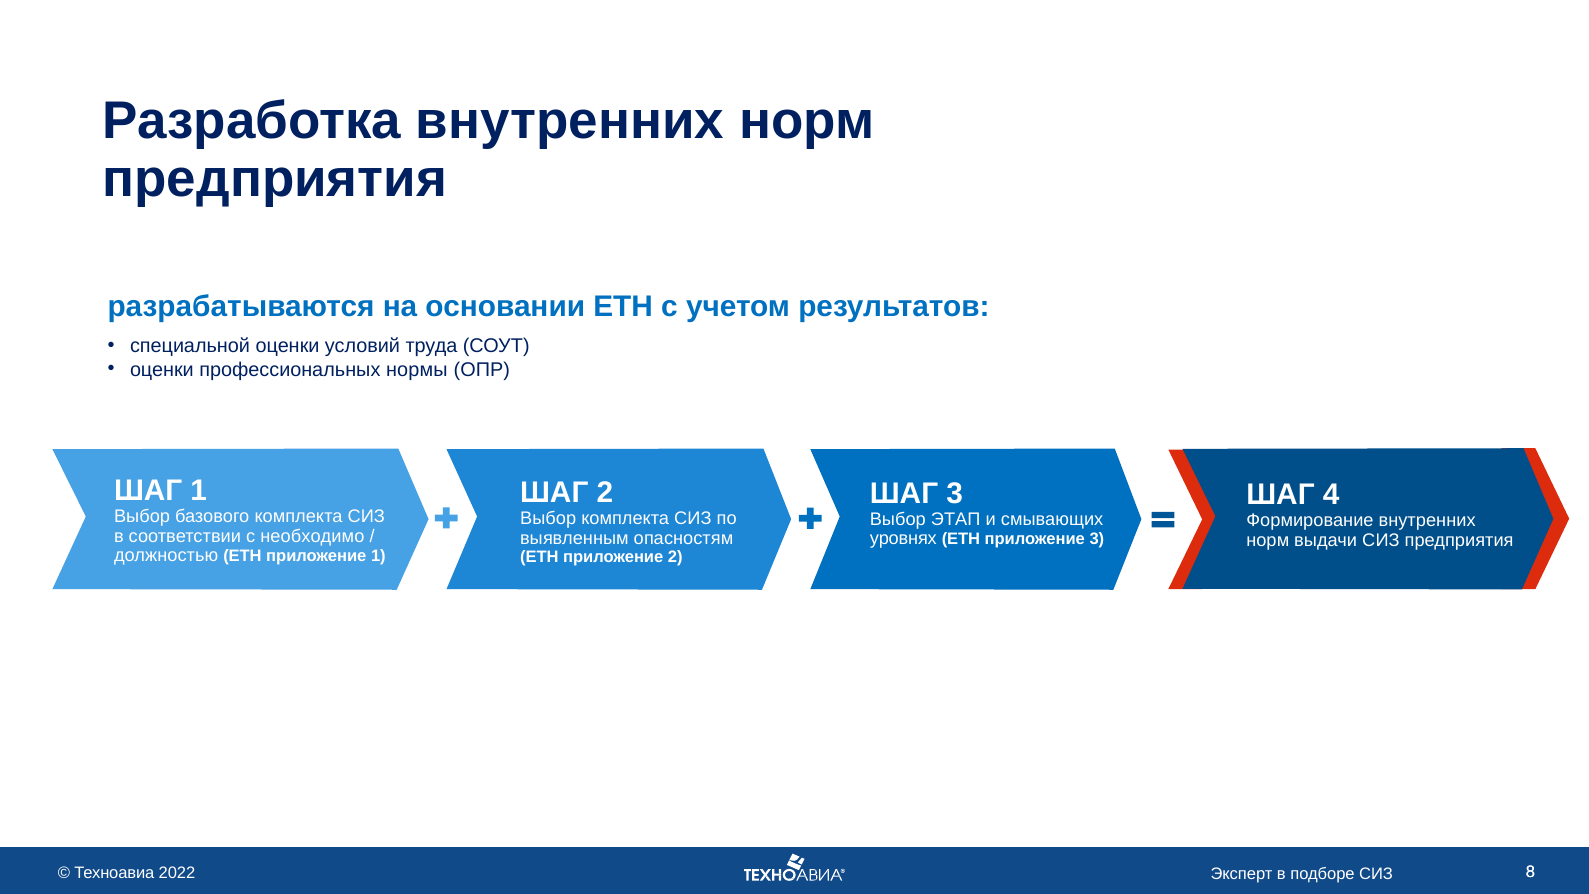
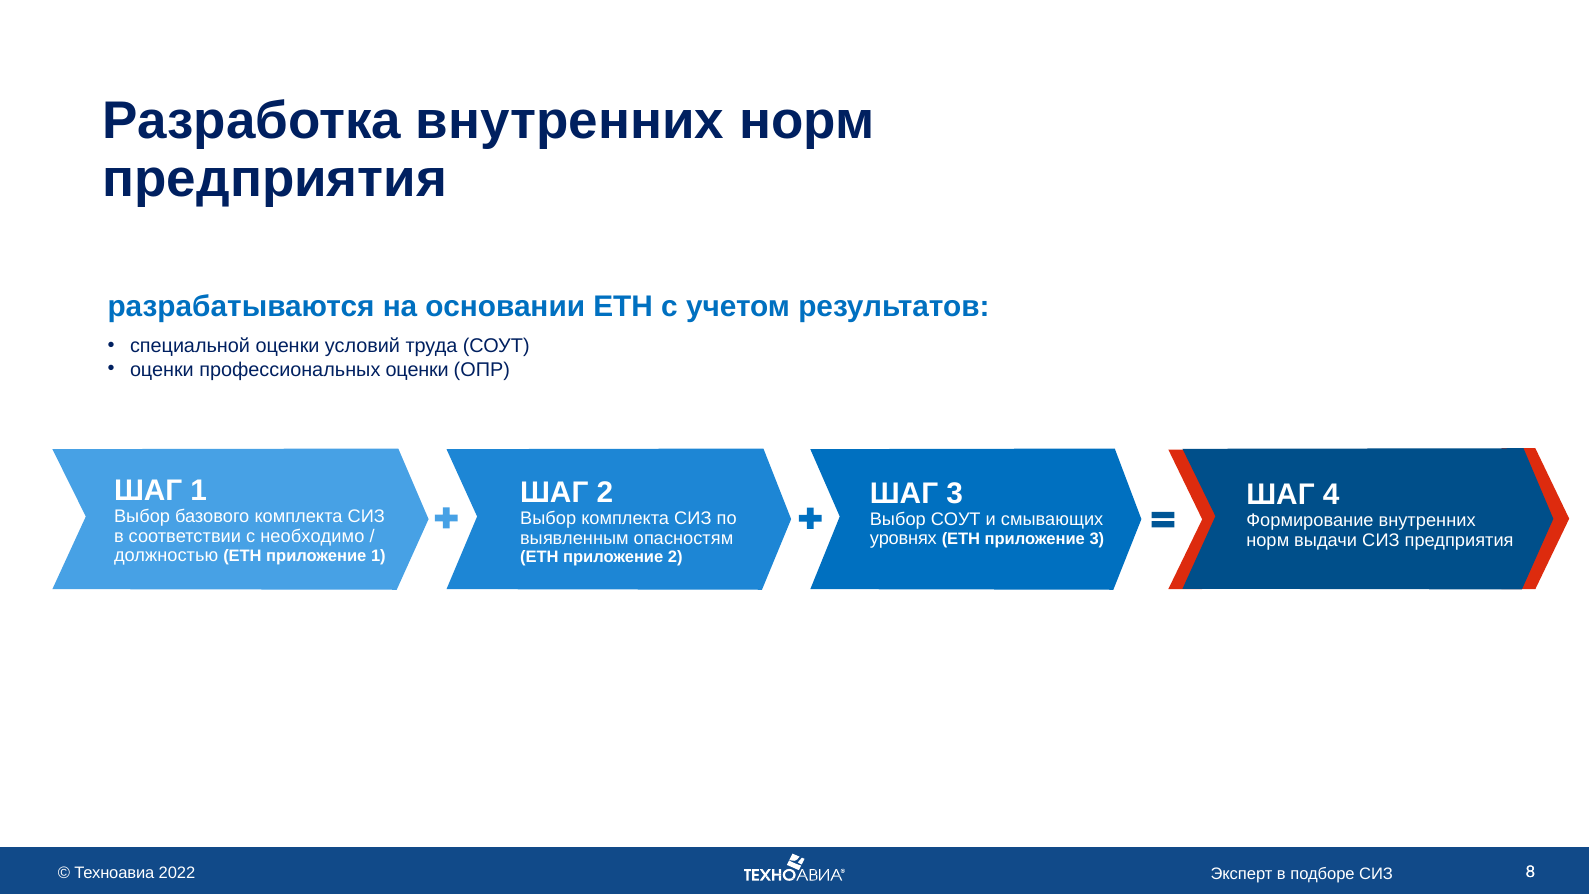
профессиональных нормы: нормы -> оценки
Выбор ЭТАП: ЭТАП -> СОУТ
